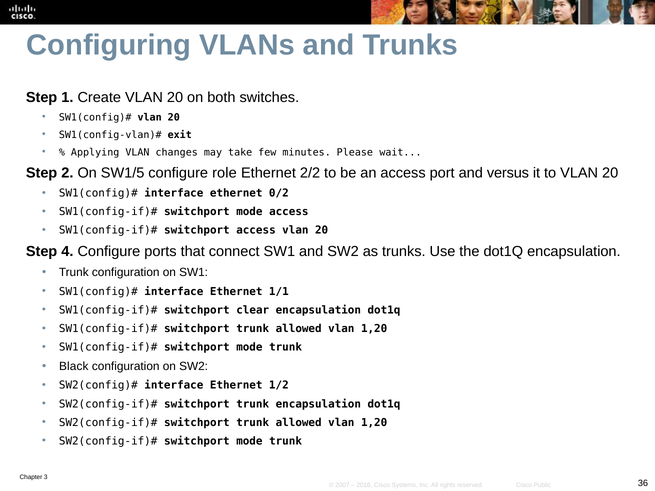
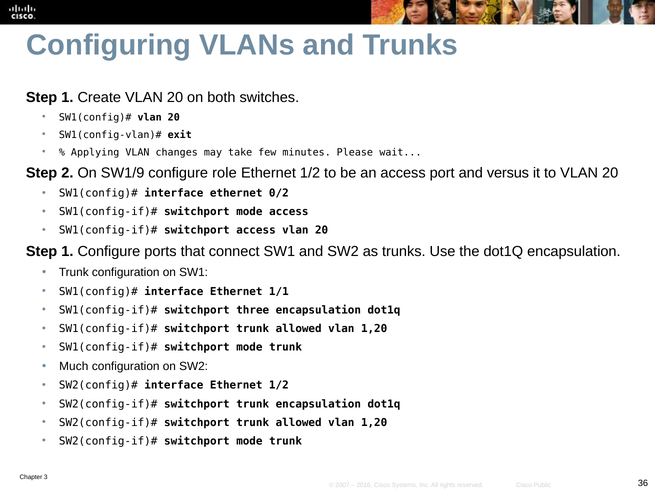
SW1/5: SW1/5 -> SW1/9
2/2 at (310, 173): 2/2 -> 1/2
4 at (67, 251): 4 -> 1
clear: clear -> three
Black: Black -> Much
